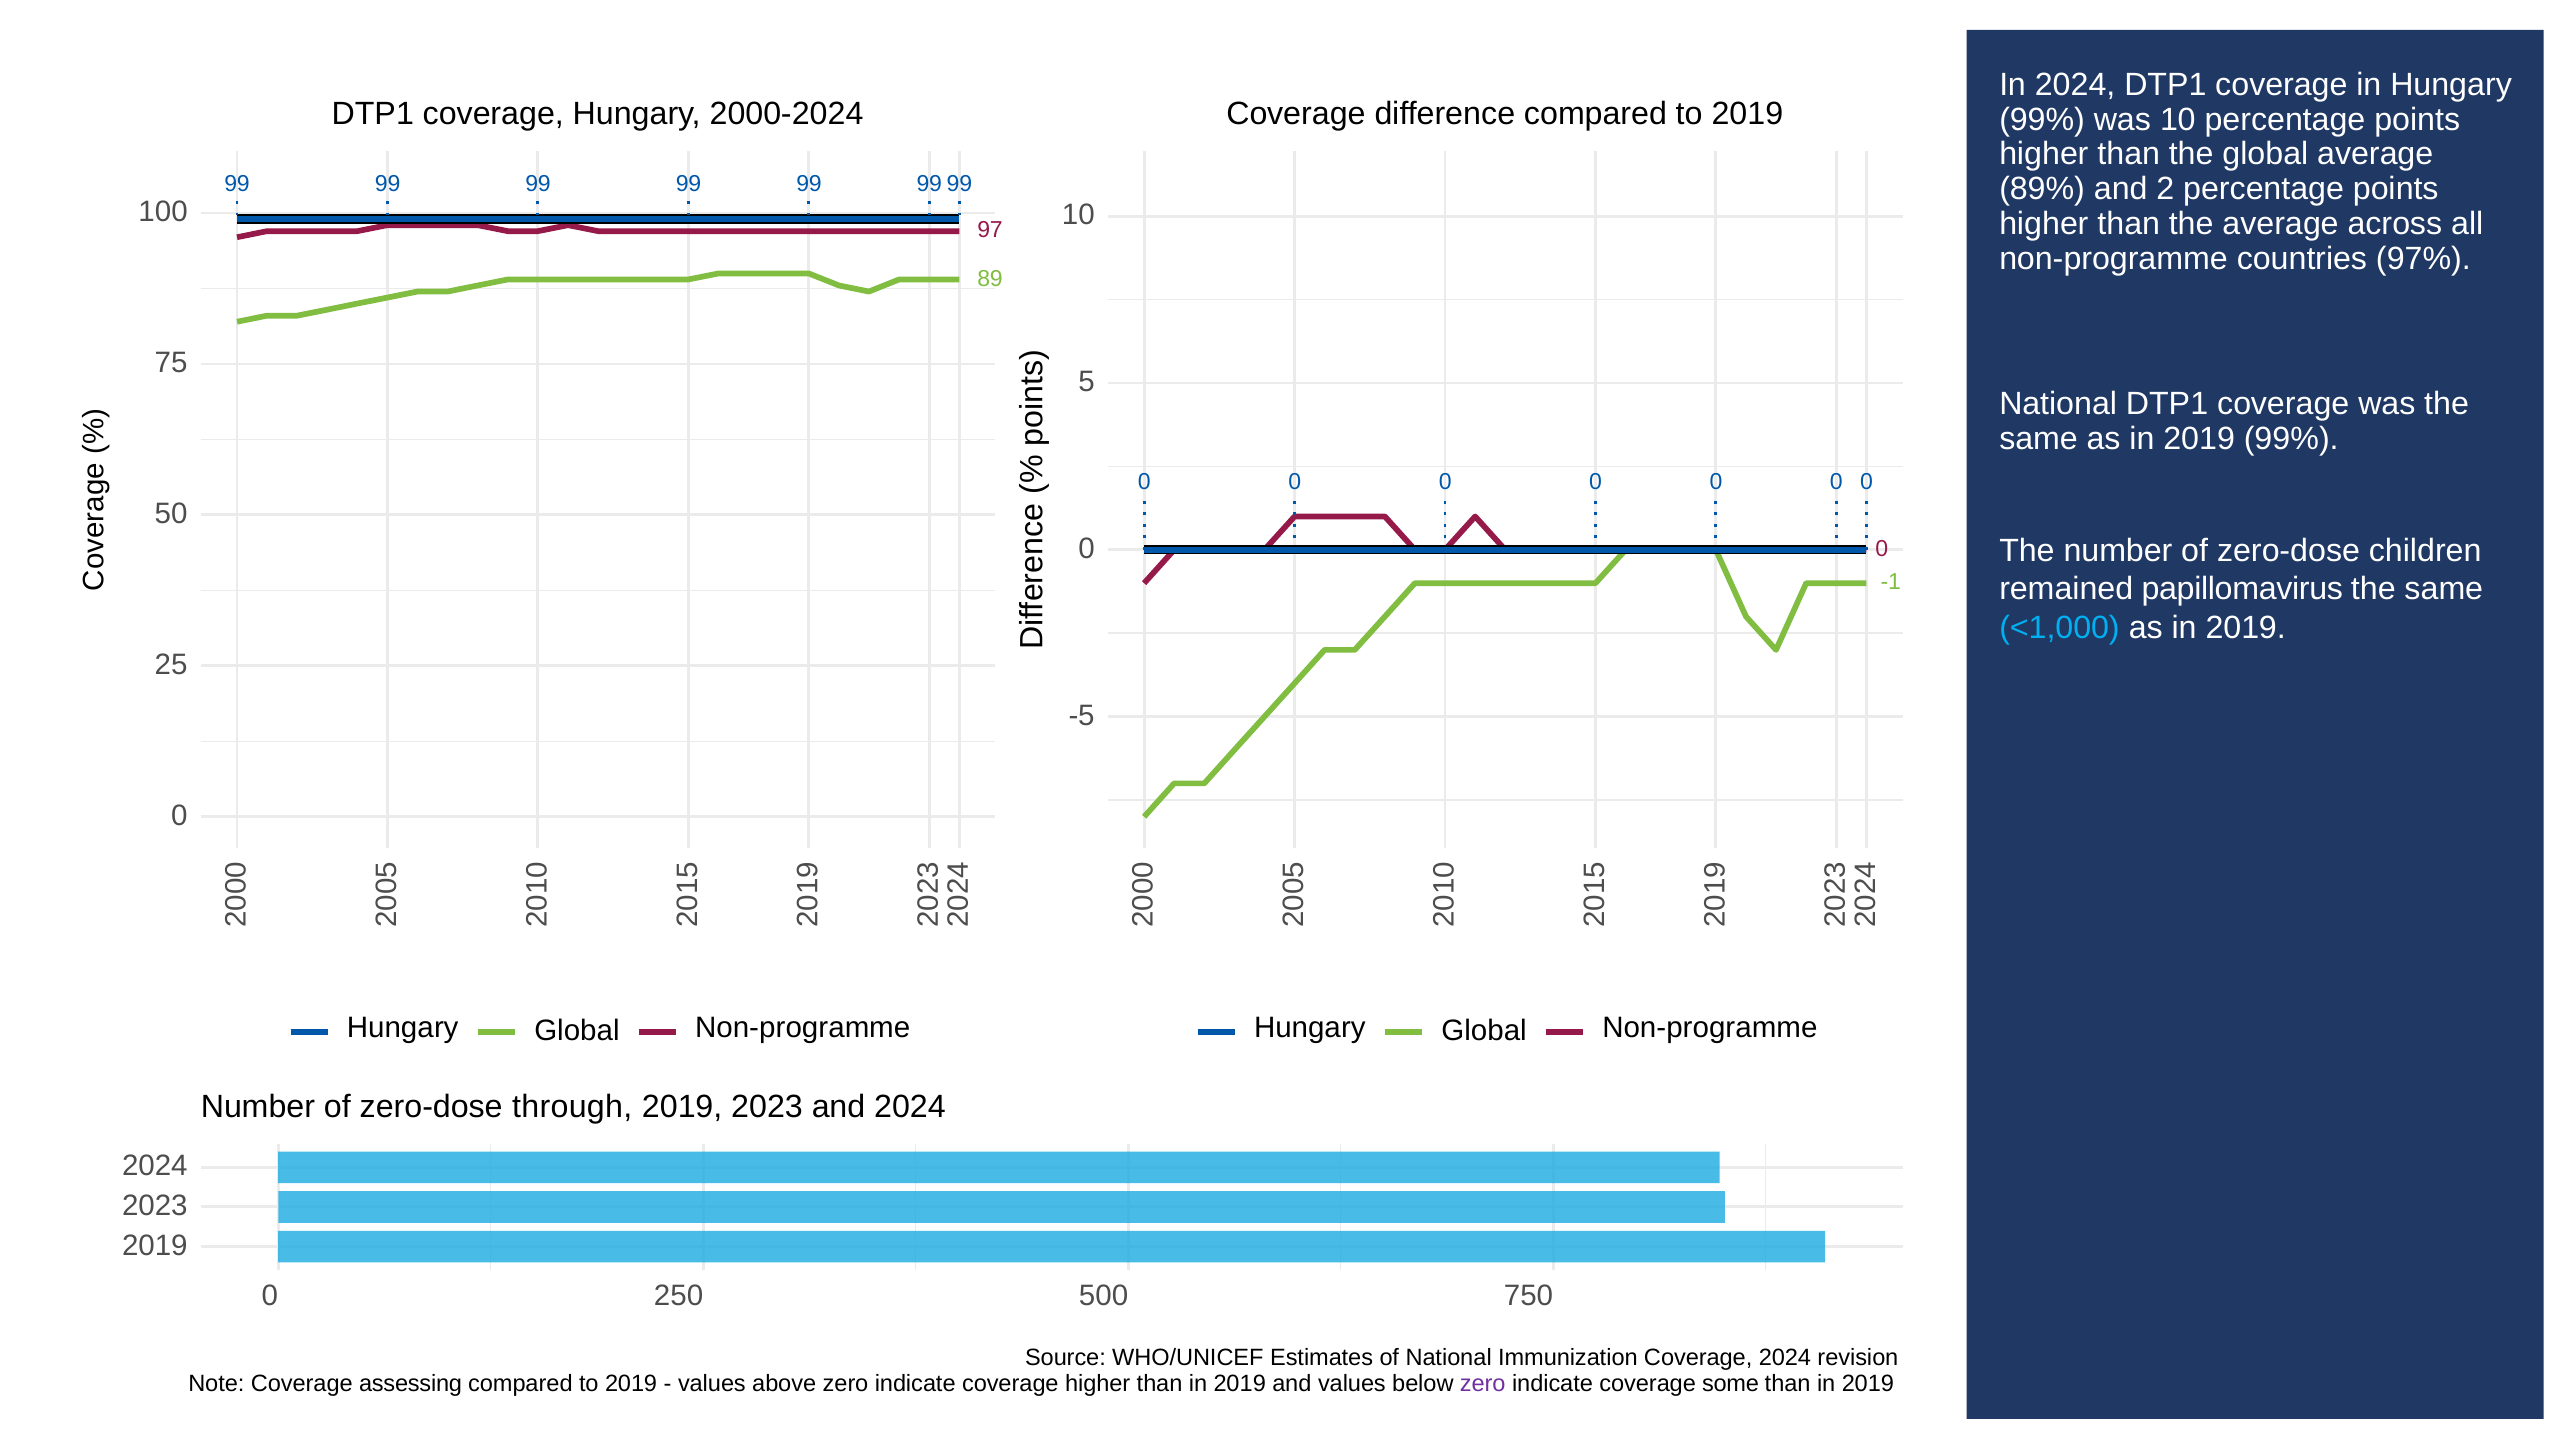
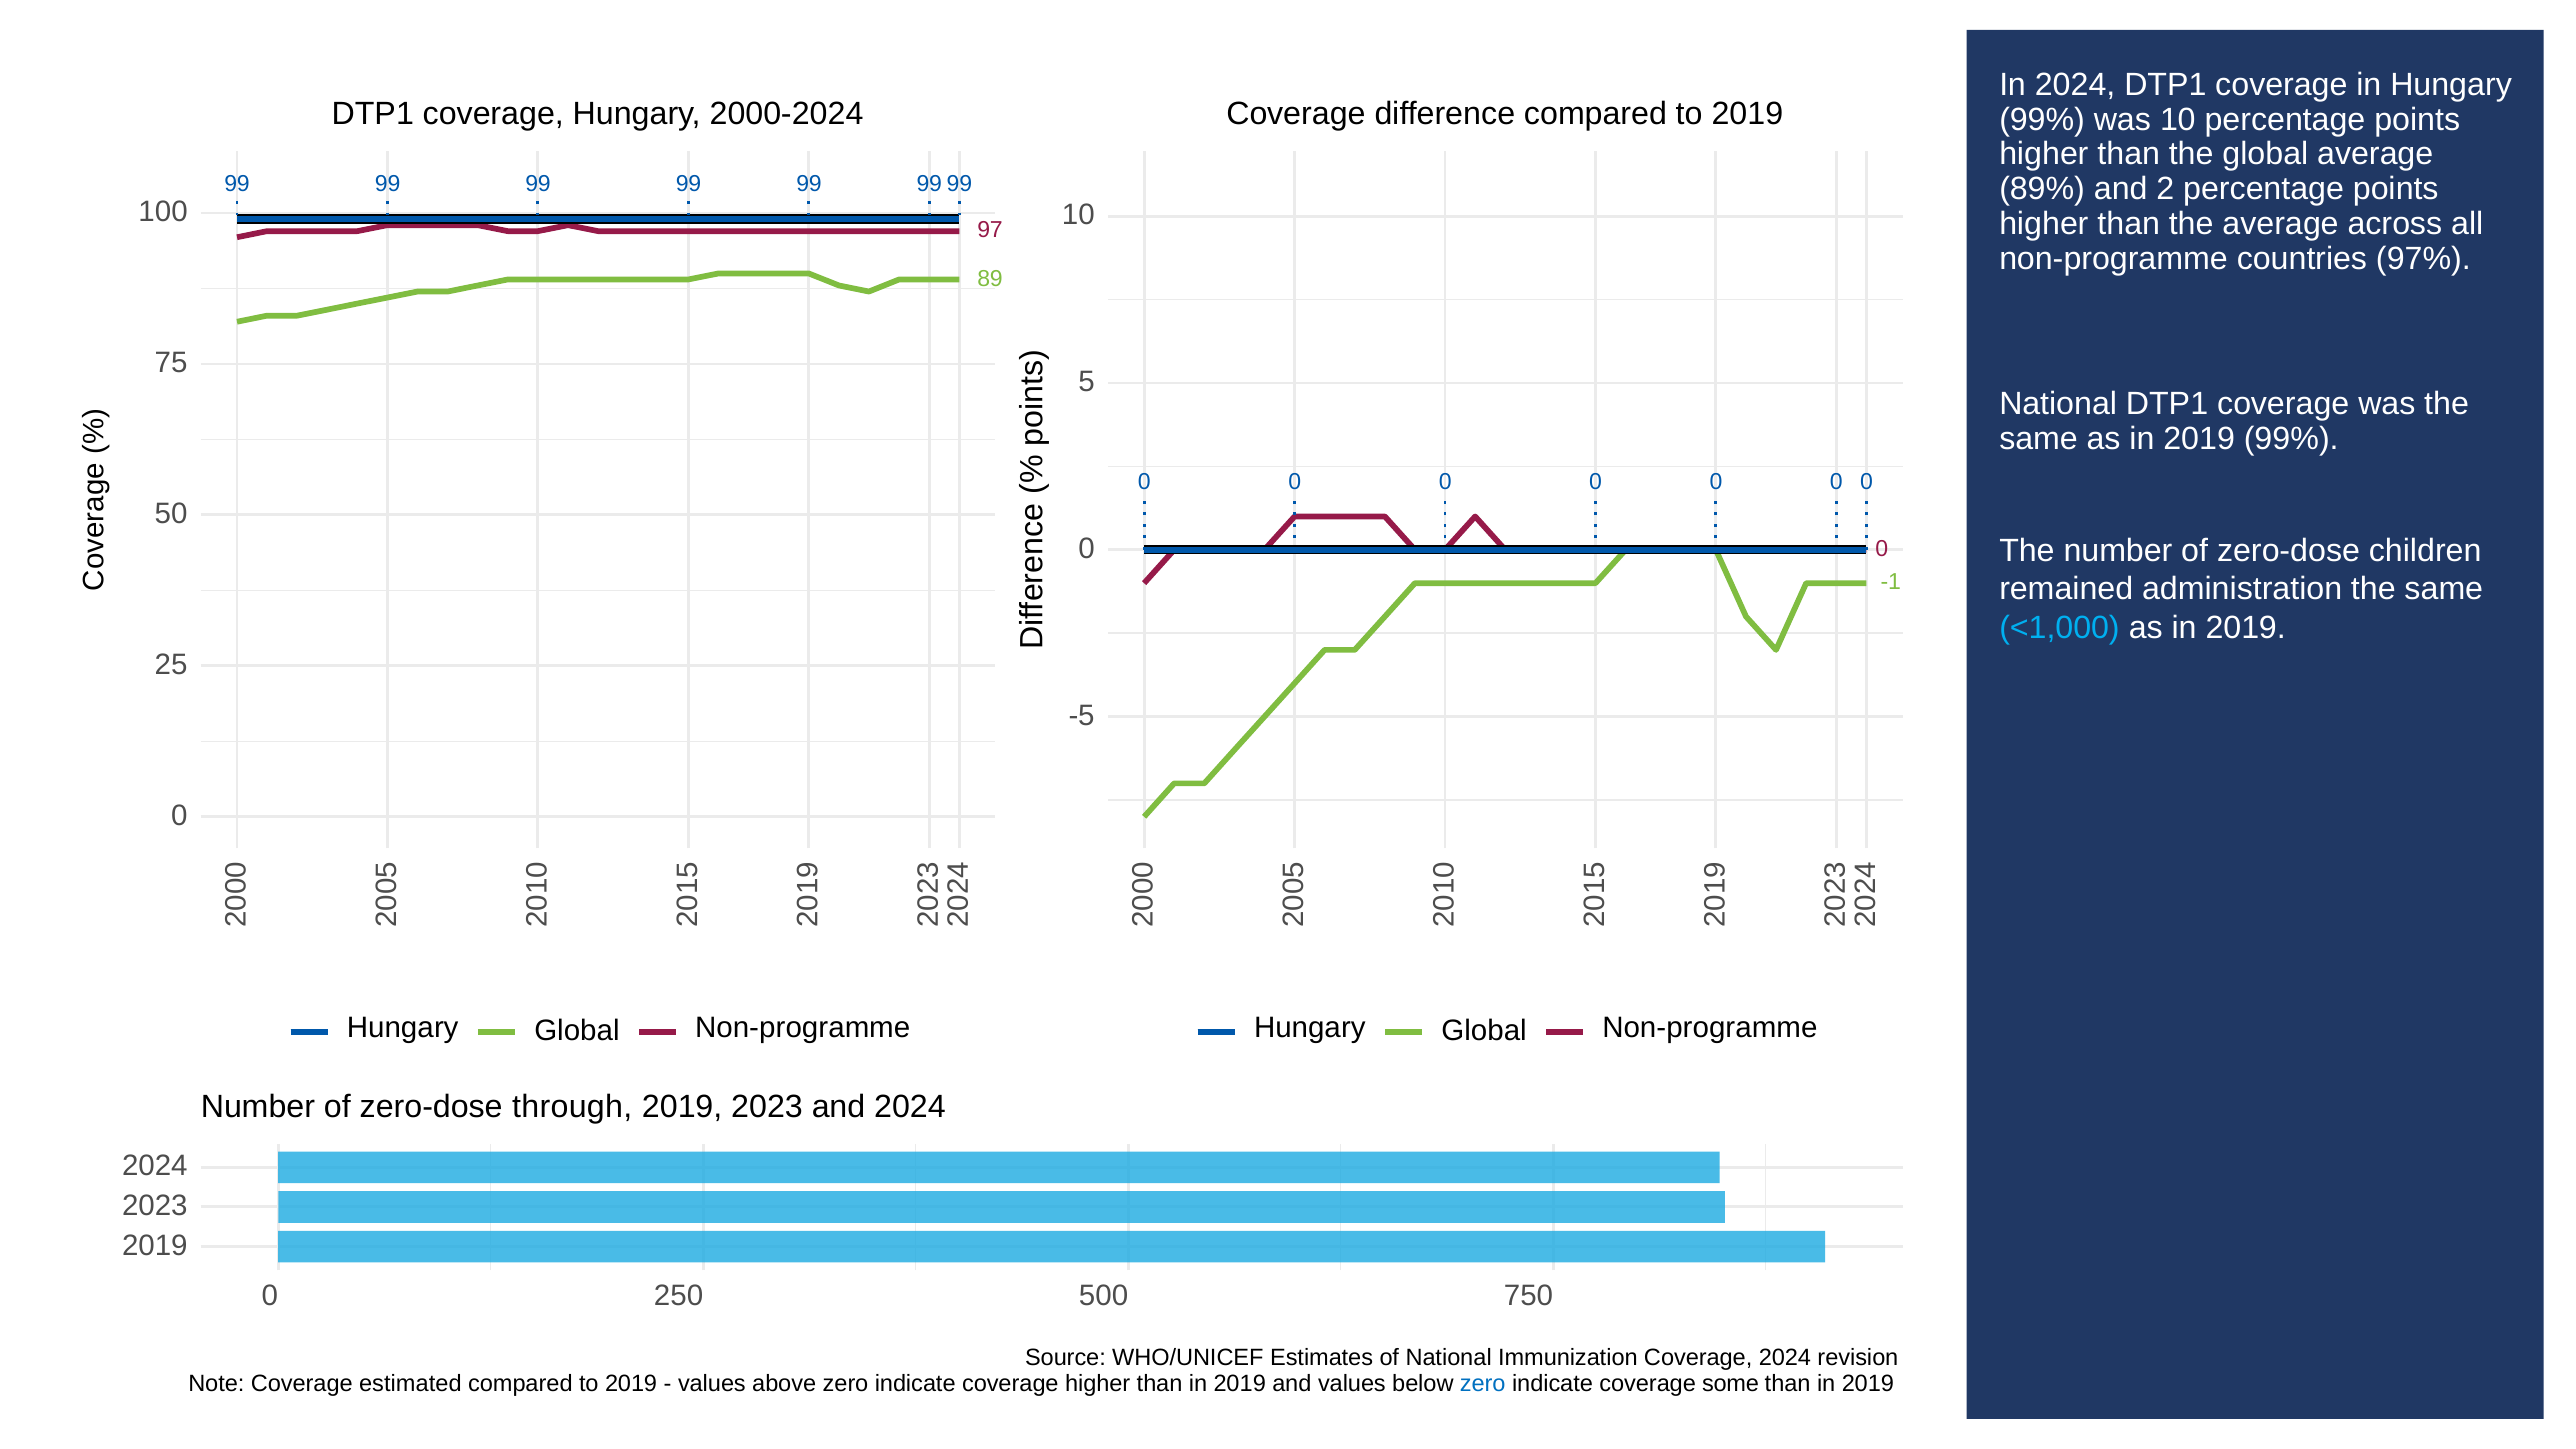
papillomavirus: papillomavirus -> administration
assessing: assessing -> estimated
zero at (1483, 1383) colour: purple -> blue
